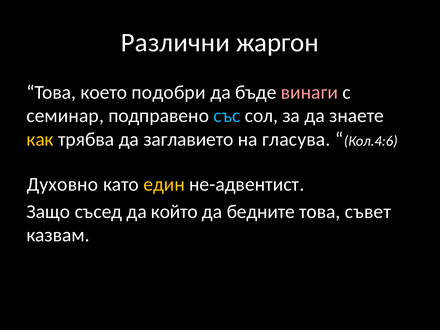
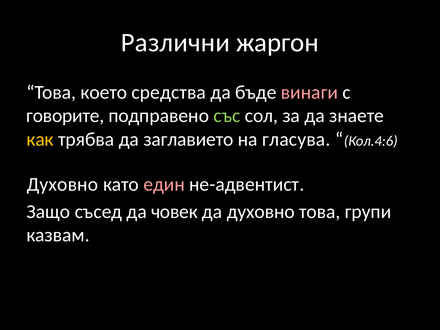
подобри: подобри -> средства
семинар: семинар -> говорите
със colour: light blue -> light green
един colour: yellow -> pink
който: който -> човек
да бедните: бедните -> духовно
съвет: съвет -> групи
